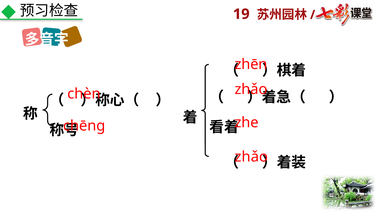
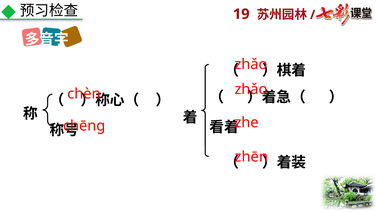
zhēn at (251, 64): zhēn -> zhǎo
zhǎo at (251, 156): zhǎo -> zhēn
